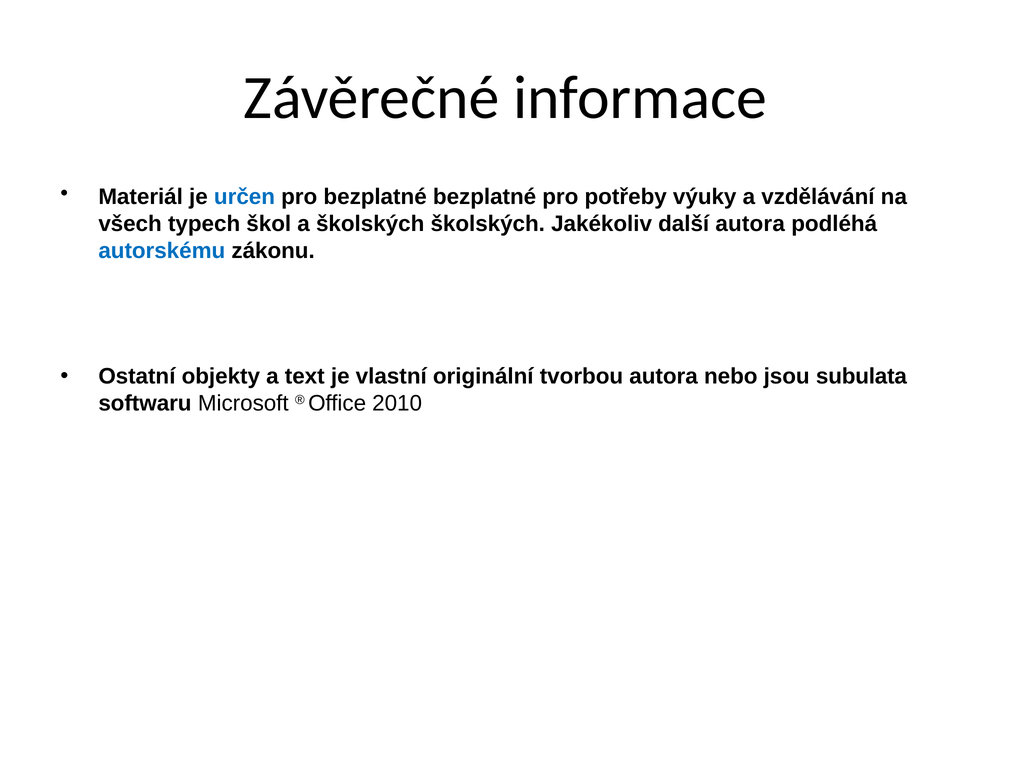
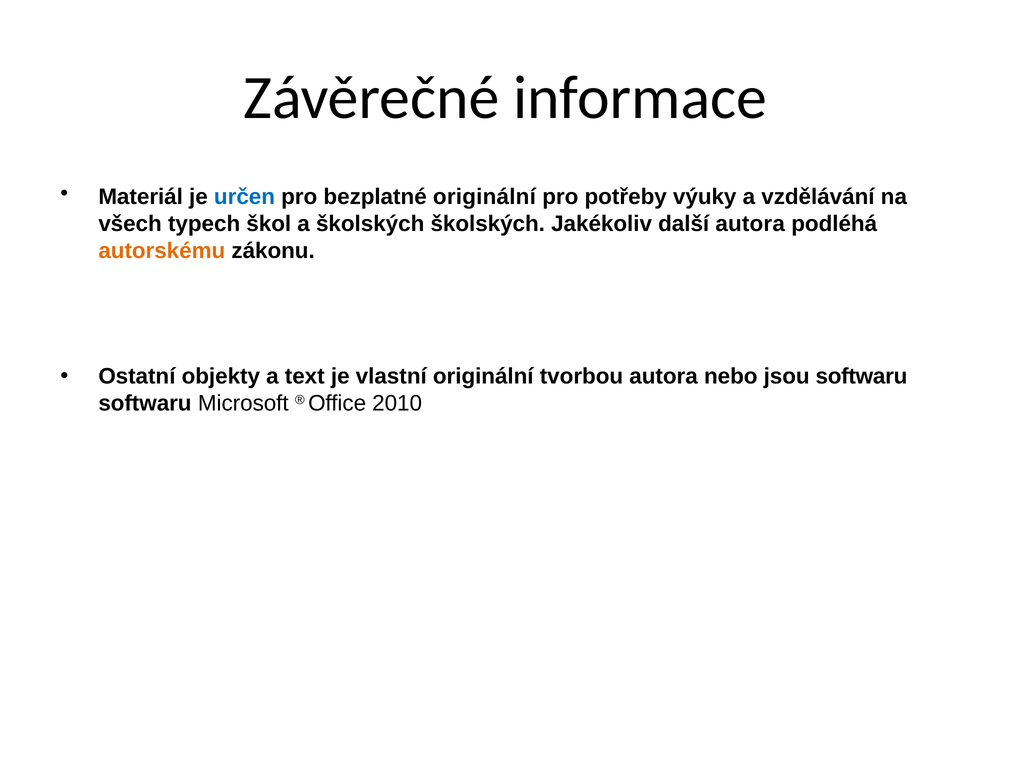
bezplatné bezplatné: bezplatné -> originální
autorskému colour: blue -> orange
jsou subulata: subulata -> softwaru
